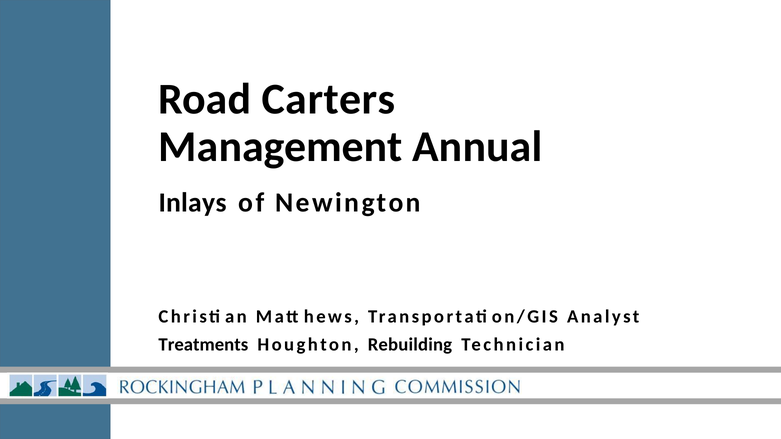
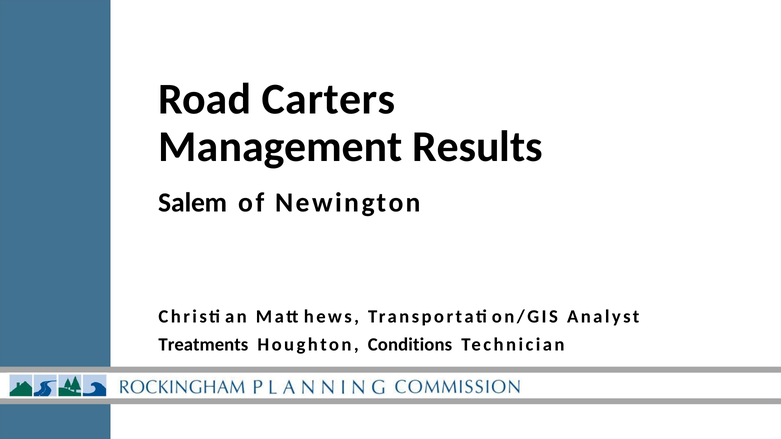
Annual: Annual -> Results
Inlays: Inlays -> Salem
Rebuilding: Rebuilding -> Conditions
